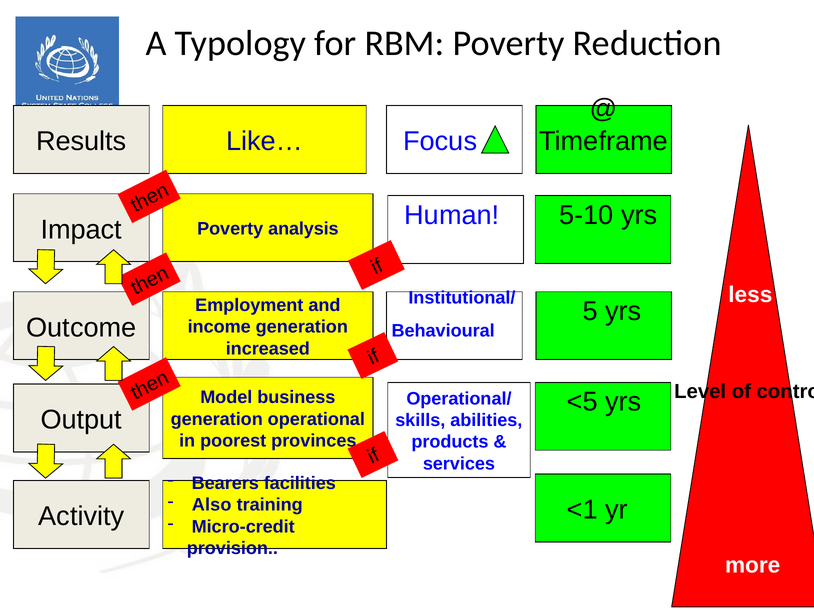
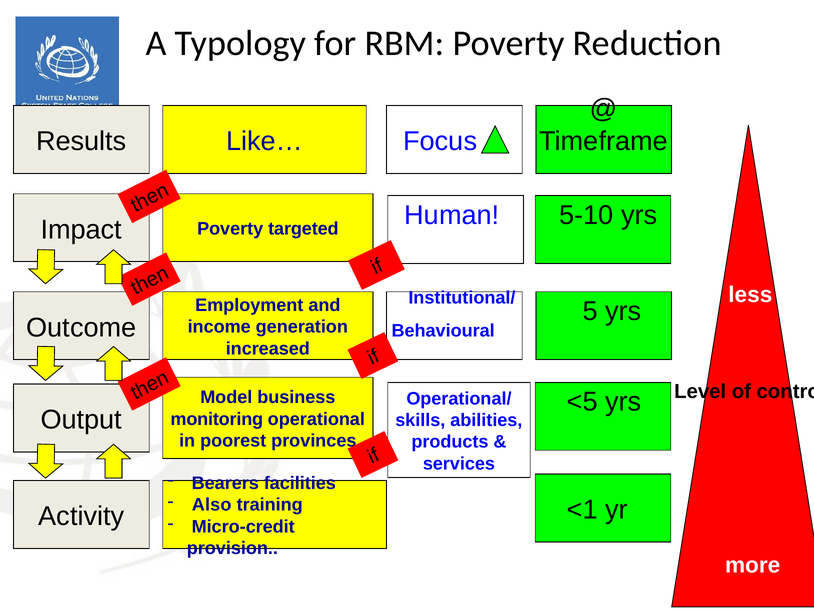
analysis: analysis -> targeted
generation at (217, 419): generation -> monitoring
